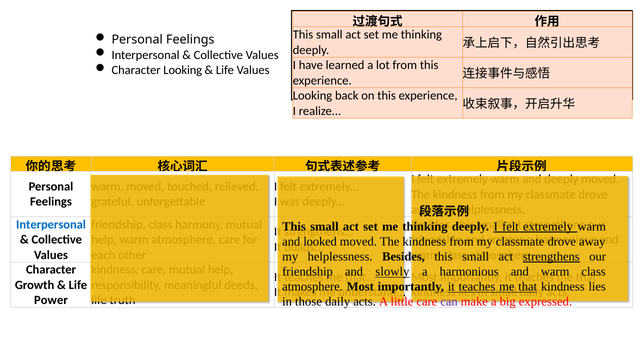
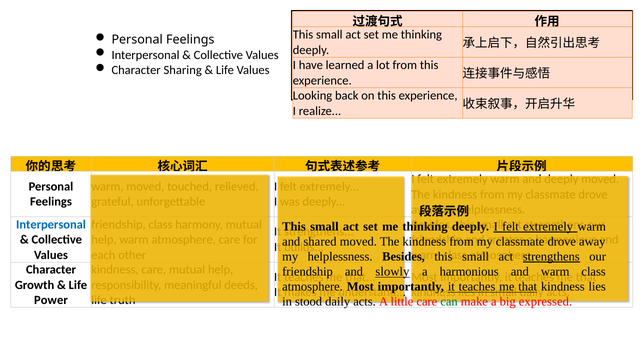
Character Looking: Looking -> Sharing
looked: looked -> shared
those: those -> stood
can colour: purple -> green
